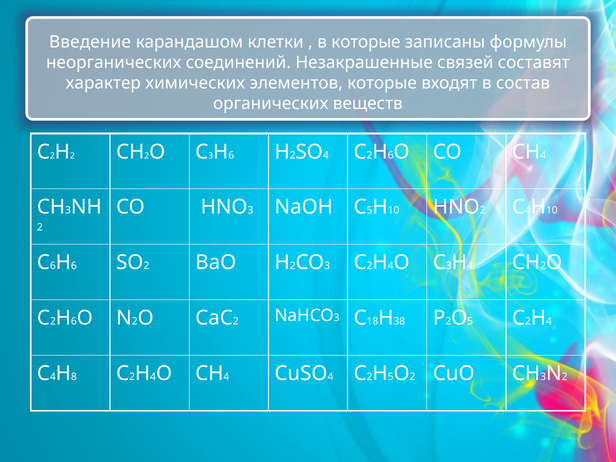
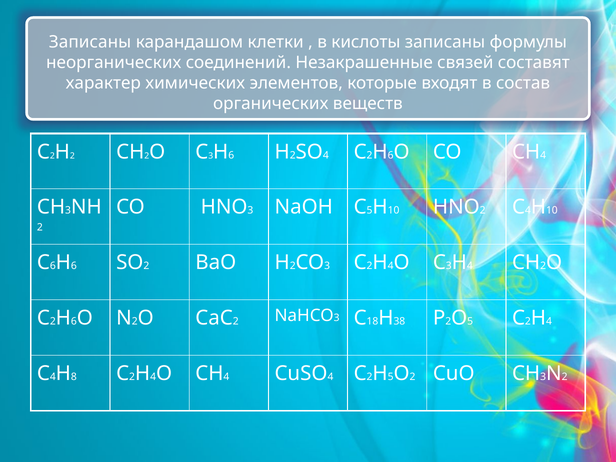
Введение at (90, 42): Введение -> Записаны
в которые: которые -> кислоты
